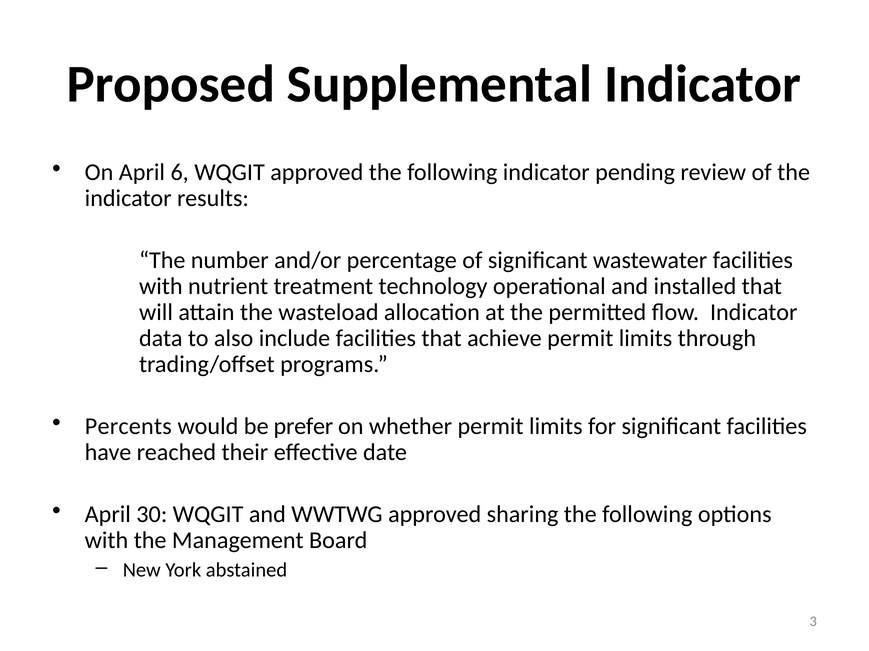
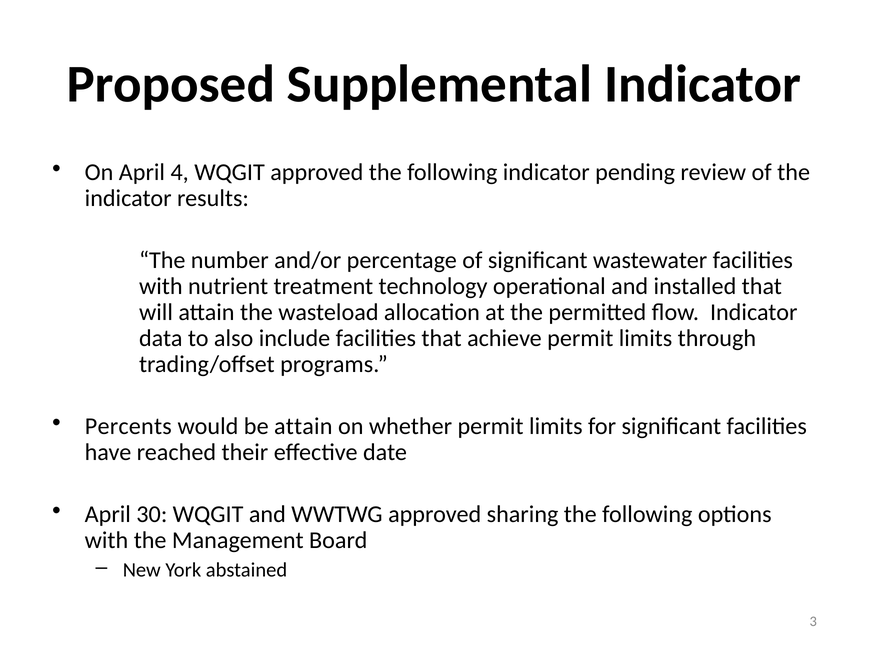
6: 6 -> 4
be prefer: prefer -> attain
